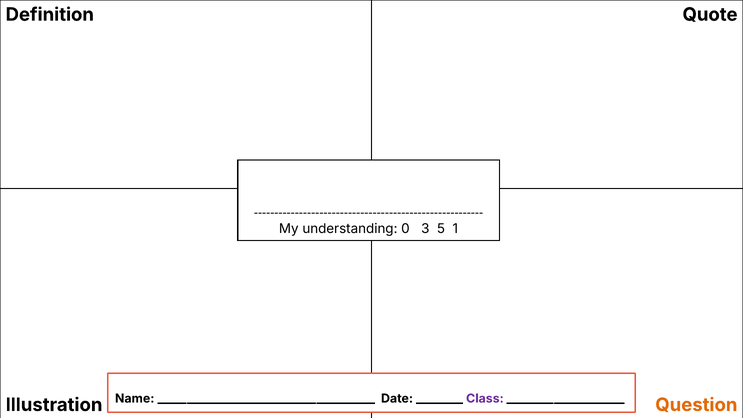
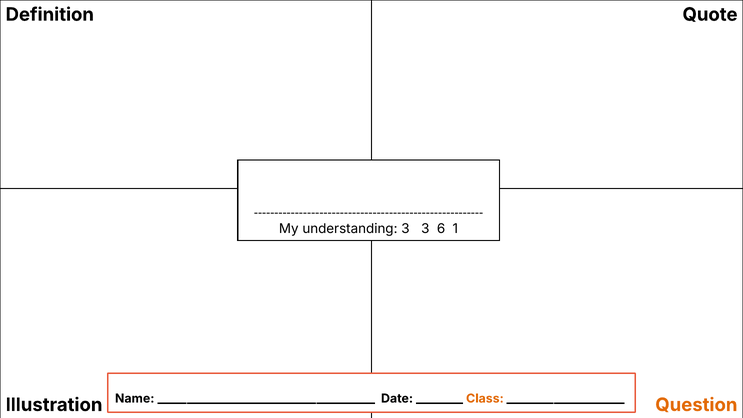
understanding 0: 0 -> 3
5: 5 -> 6
Class colour: purple -> orange
